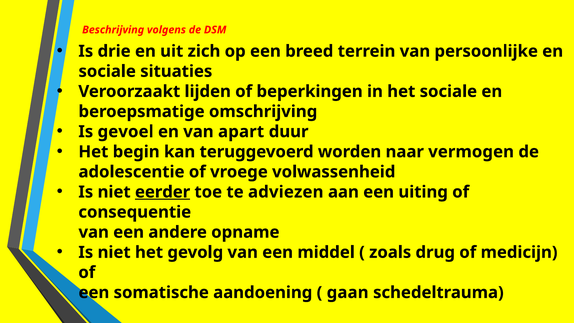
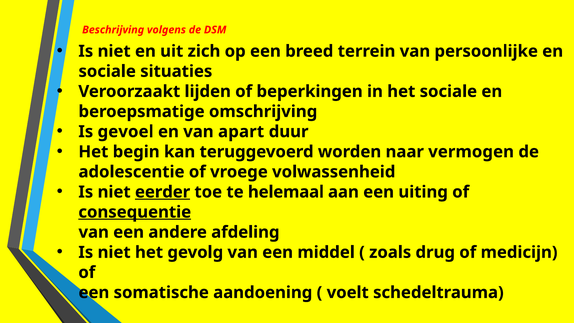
drie at (114, 51): drie -> niet
adviezen: adviezen -> helemaal
consequentie underline: none -> present
opname: opname -> afdeling
gaan: gaan -> voelt
